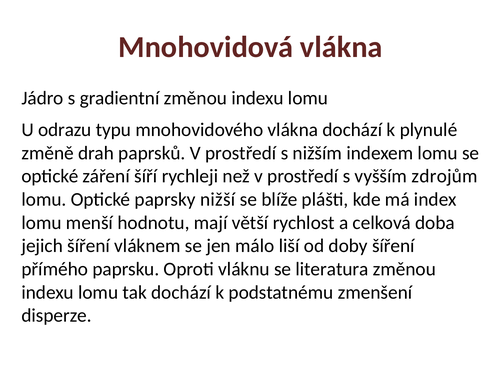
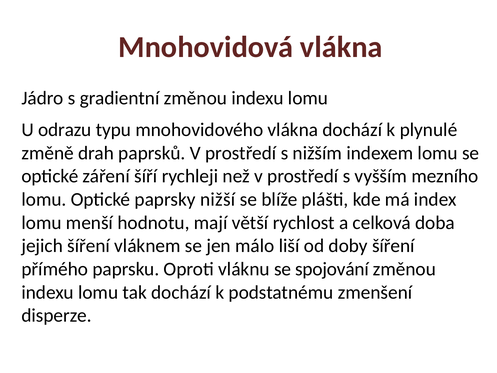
zdrojům: zdrojům -> mezního
literatura: literatura -> spojování
